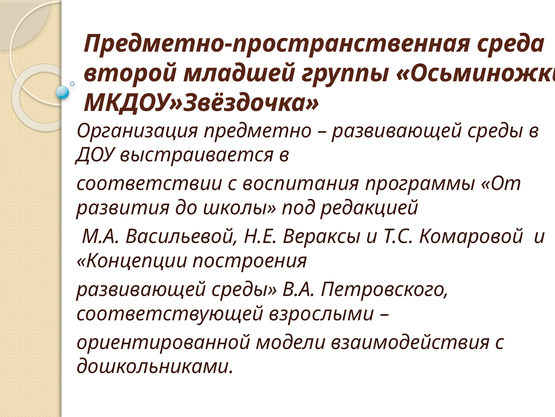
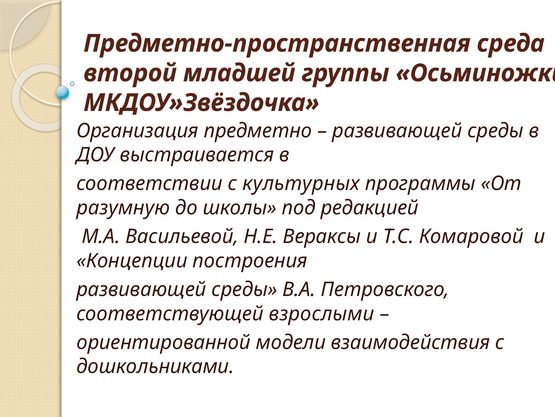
воспитания: воспитания -> культурных
развития: развития -> разумную
